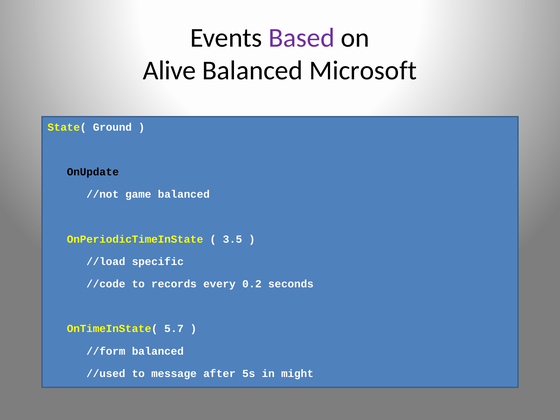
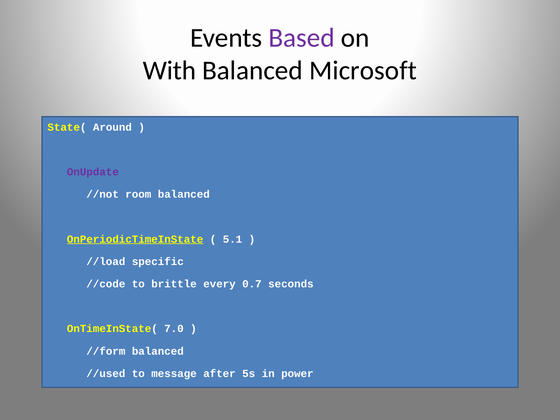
Alive: Alive -> With
Ground: Ground -> Around
OnUpdate colour: black -> purple
game: game -> room
OnPeriodicTimeInState underline: none -> present
3.5: 3.5 -> 5.1
records: records -> brittle
0.2: 0.2 -> 0.7
5.7: 5.7 -> 7.0
might: might -> power
